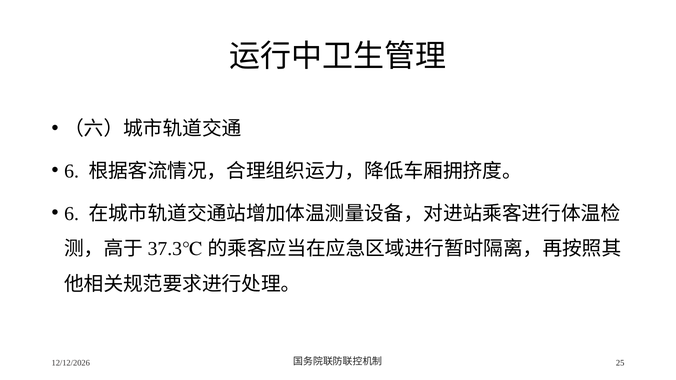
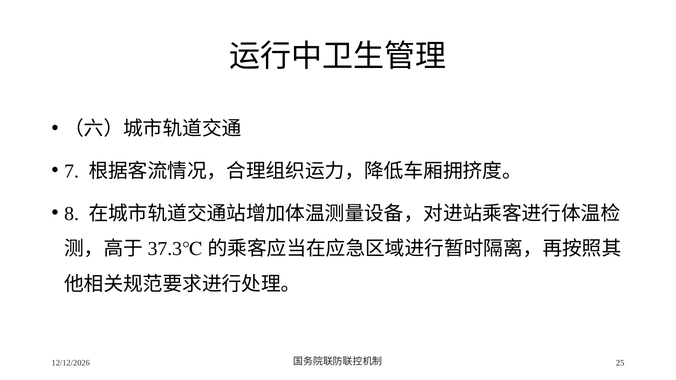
6 at (72, 171): 6 -> 7
6 at (72, 214): 6 -> 8
